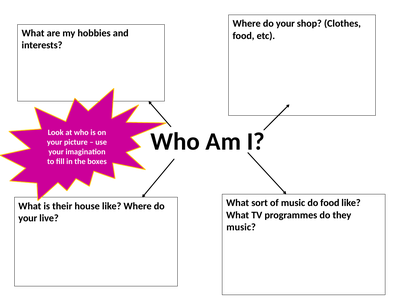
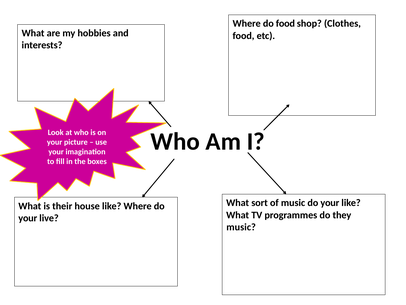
your at (285, 24): your -> food
music do food: food -> your
